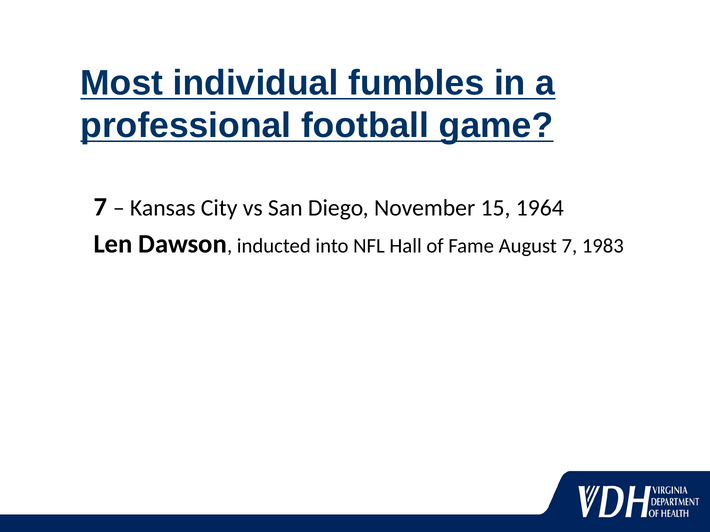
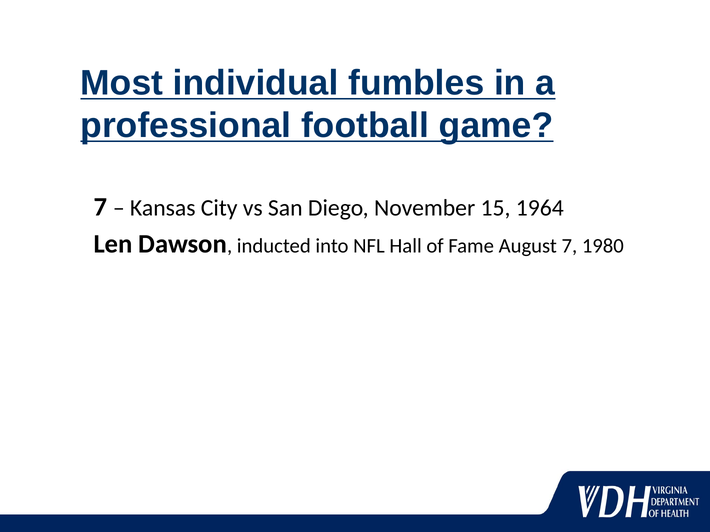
1983: 1983 -> 1980
